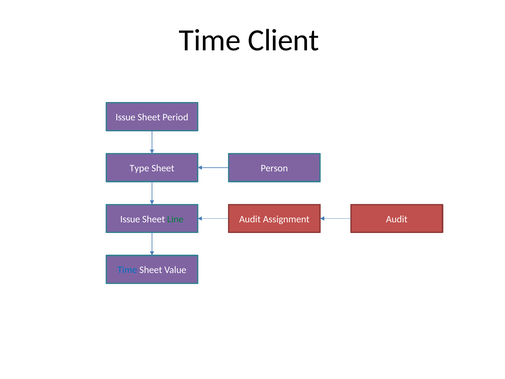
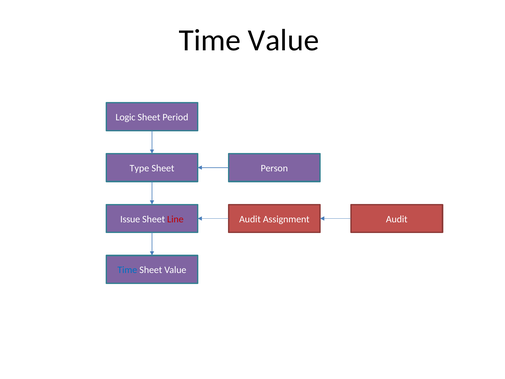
Time Client: Client -> Value
Issue at (125, 117): Issue -> Logic
Line colour: green -> red
